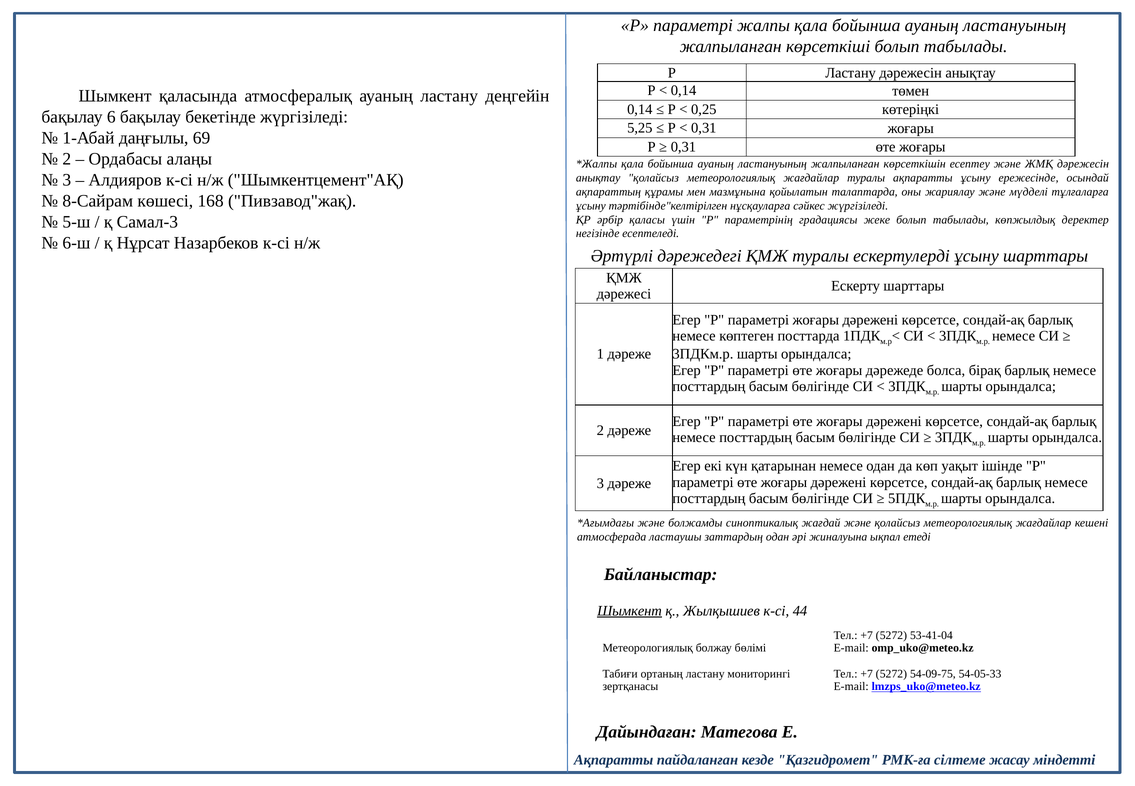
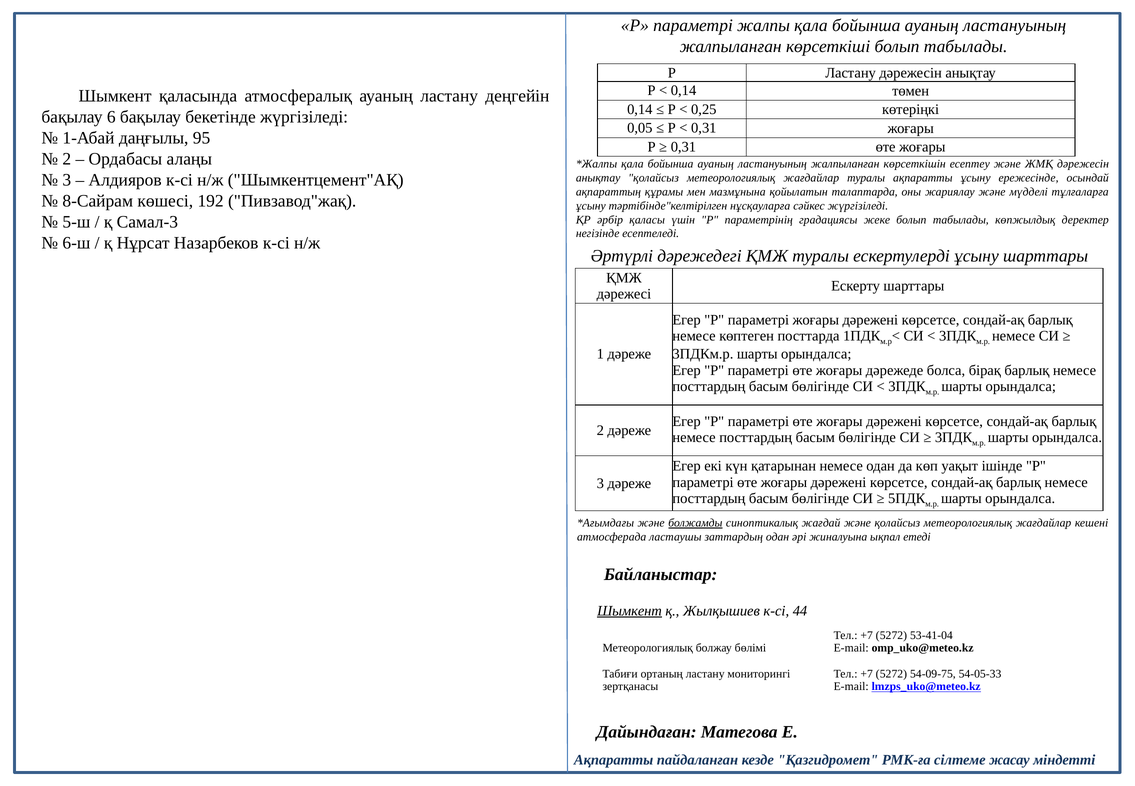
5,25: 5,25 -> 0,05
69: 69 -> 95
168: 168 -> 192
болжамды underline: none -> present
